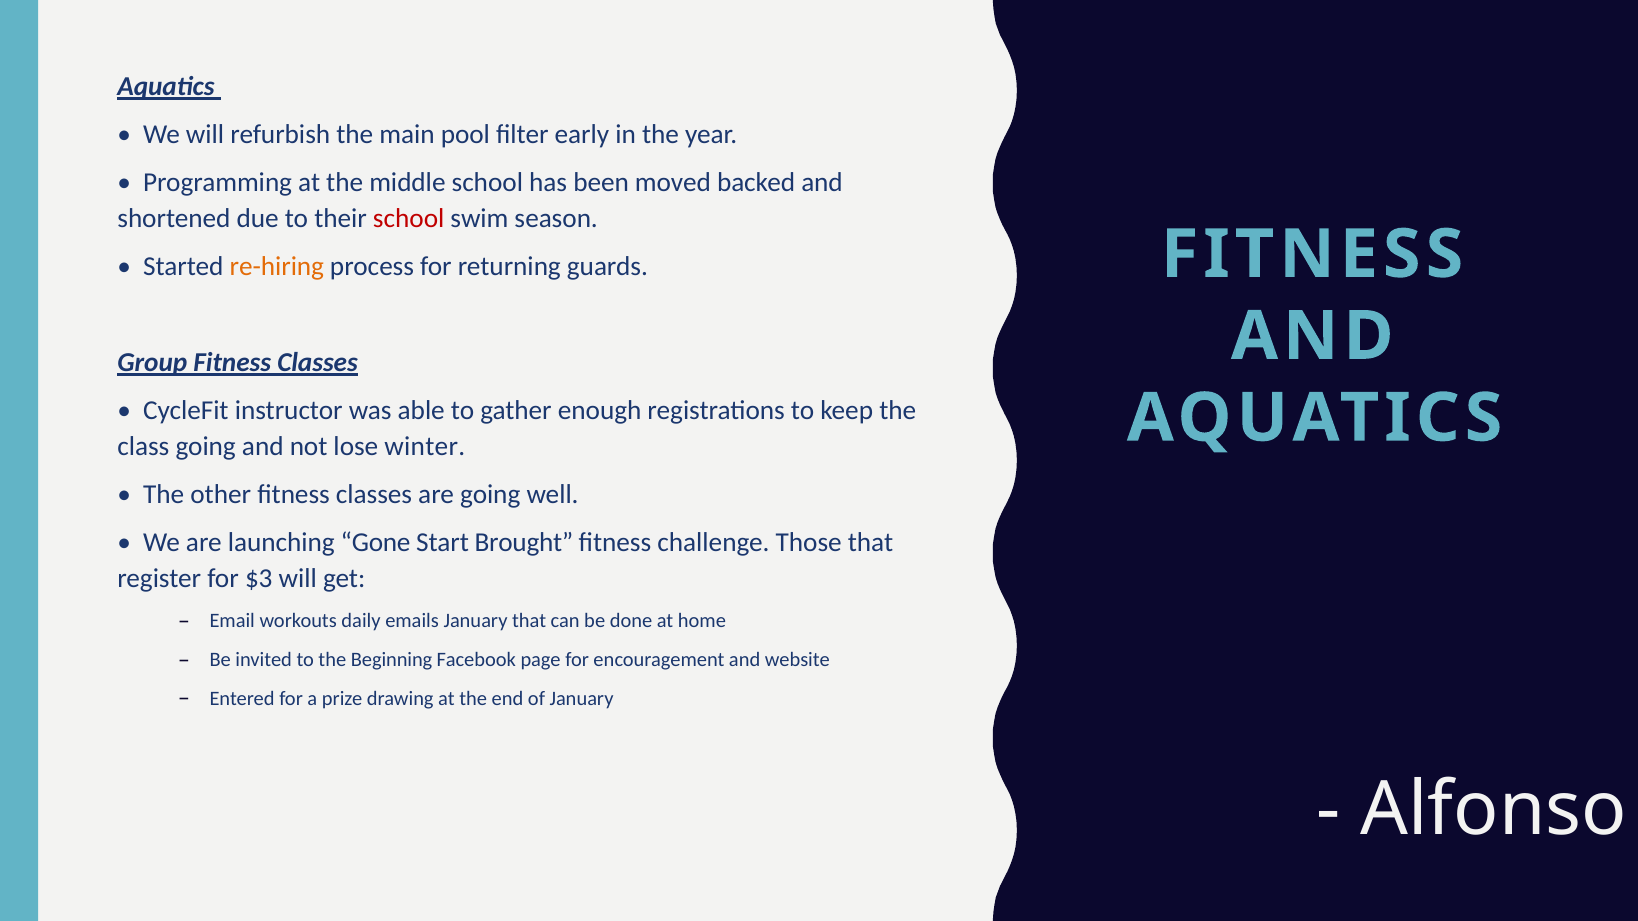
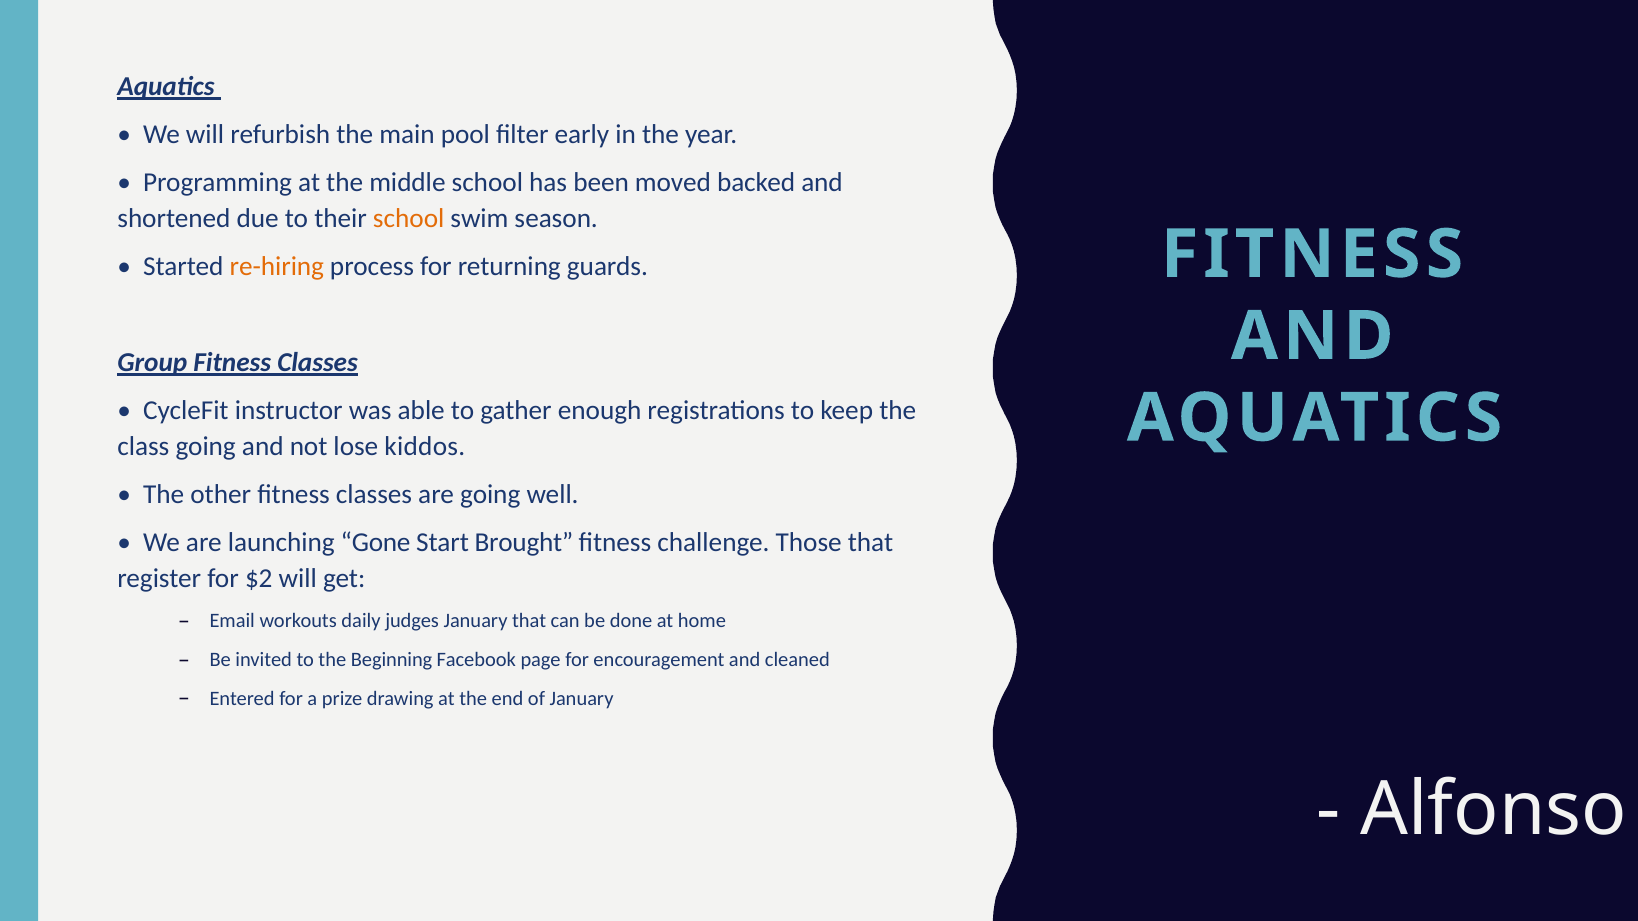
school at (409, 219) colour: red -> orange
winter: winter -> kiddos
$3: $3 -> $2
emails: emails -> judges
website: website -> cleaned
